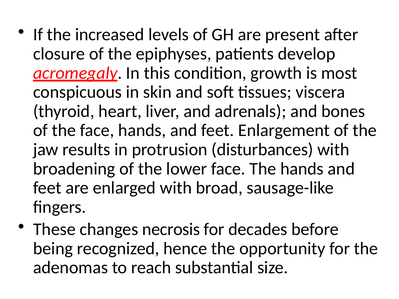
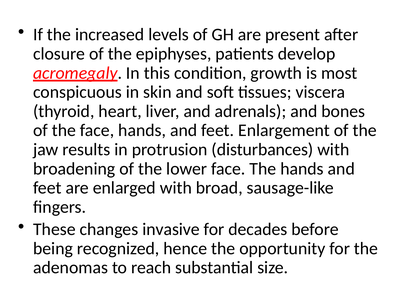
necrosis: necrosis -> invasive
